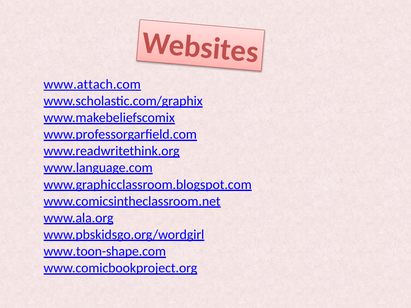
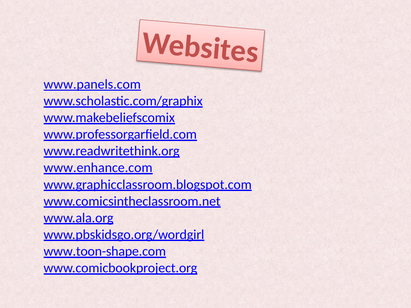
www.attach.com: www.attach.com -> www.panels.com
www.language.com: www.language.com -> www.enhance.com
